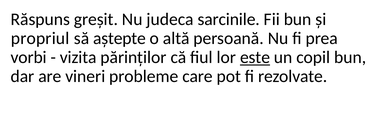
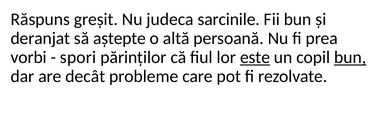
propriul: propriul -> deranjat
vizita: vizita -> spori
bun at (350, 57) underline: none -> present
vineri: vineri -> decât
